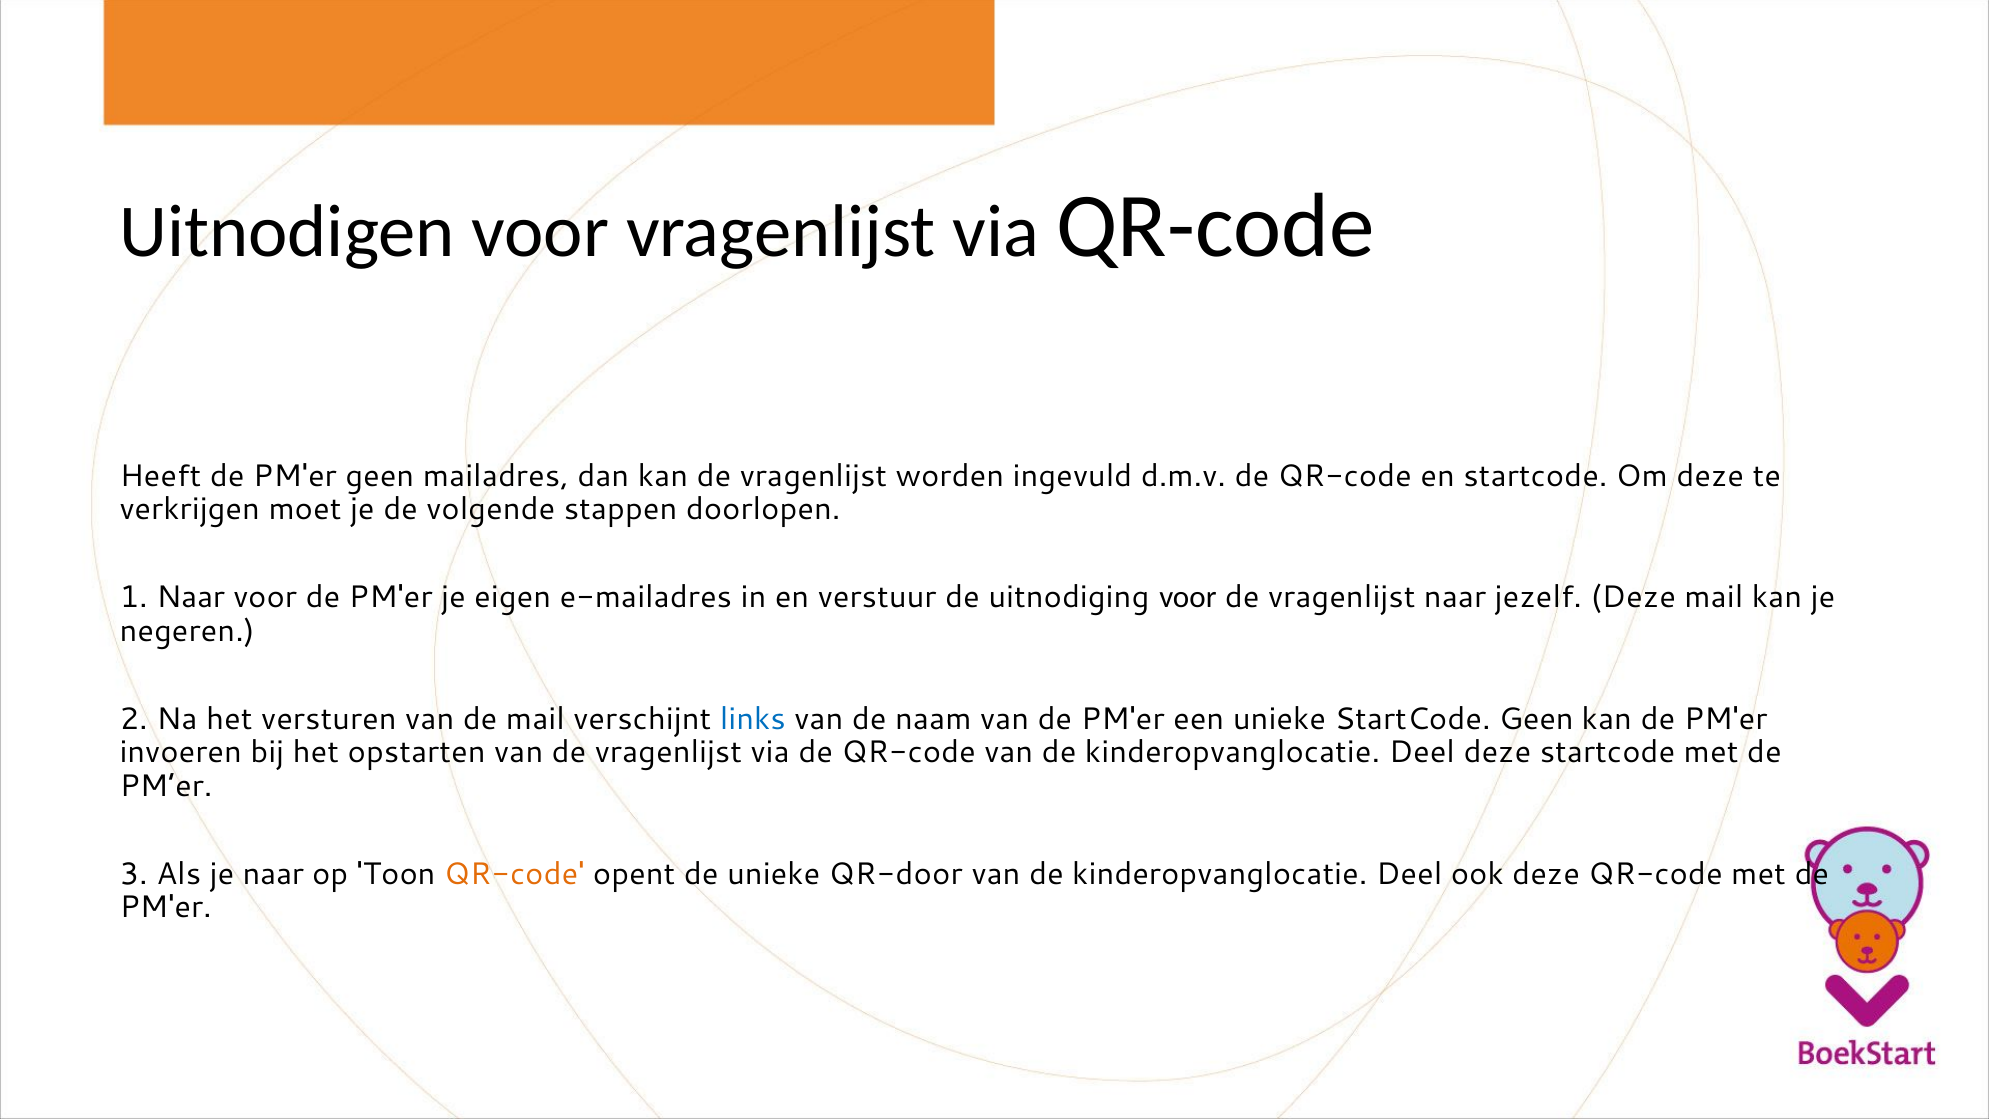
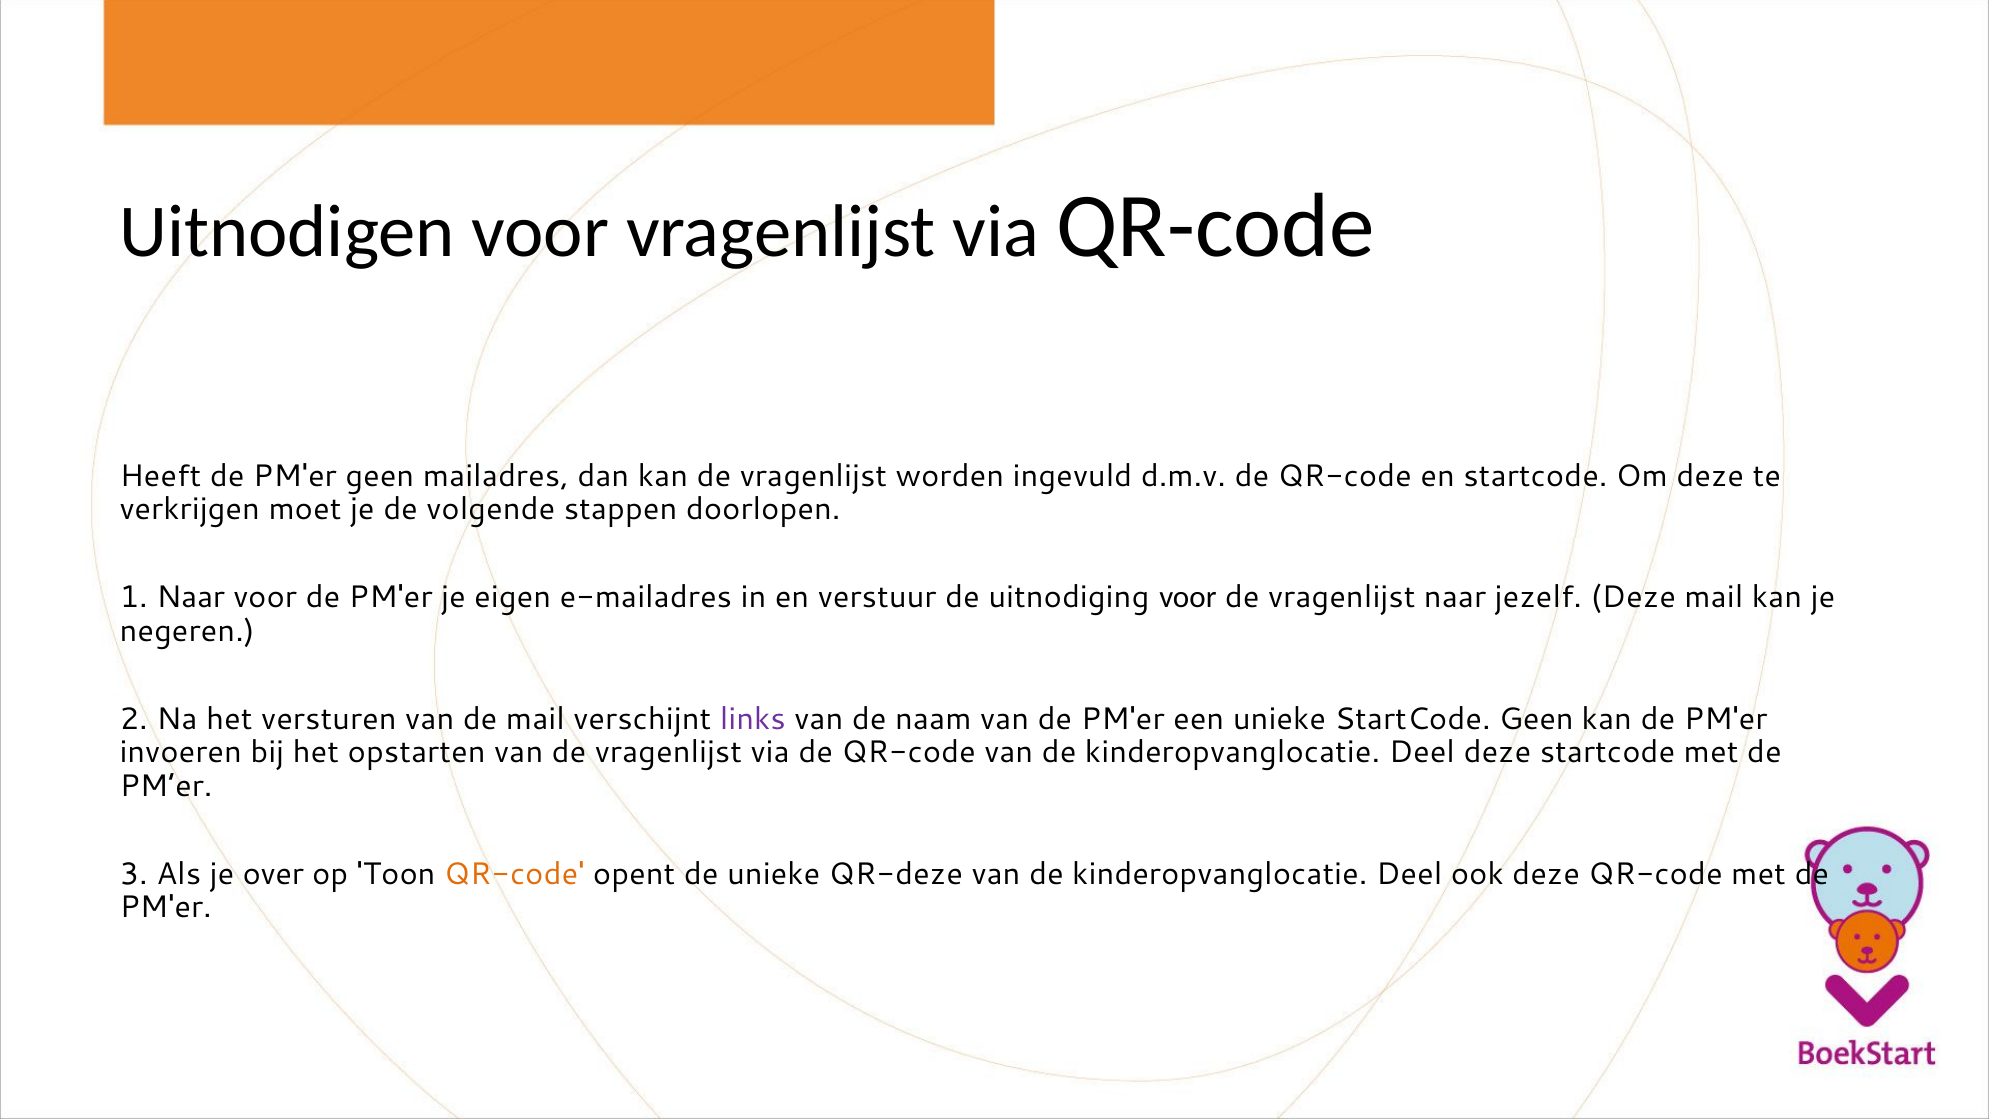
links colour: blue -> purple
je naar: naar -> over
QR-door: QR-door -> QR-deze
